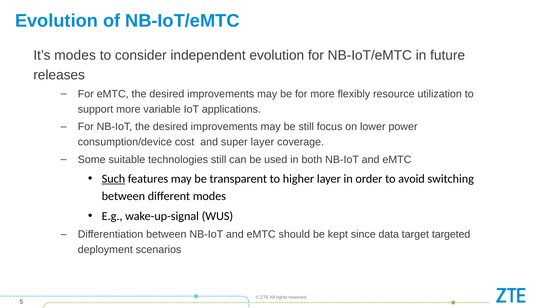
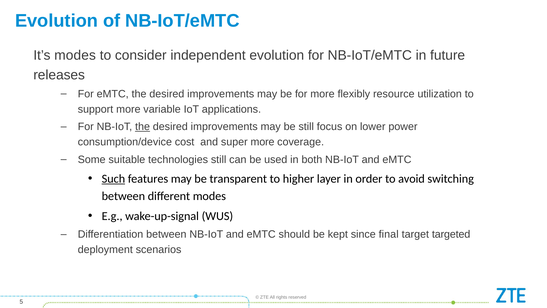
the at (143, 127) underline: none -> present
super layer: layer -> more
data: data -> final
